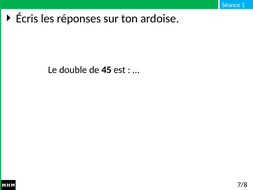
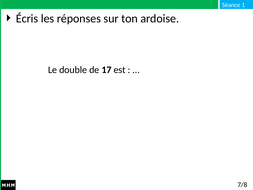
45: 45 -> 17
